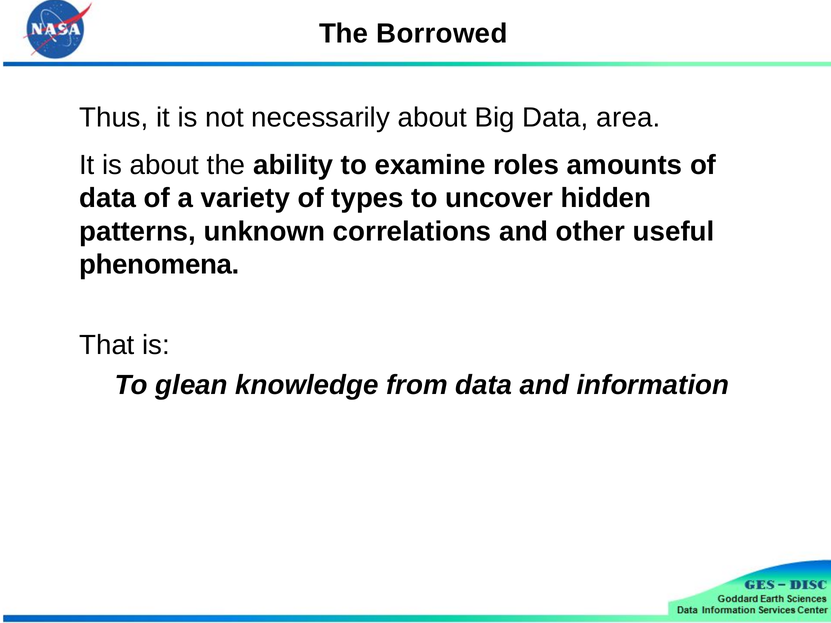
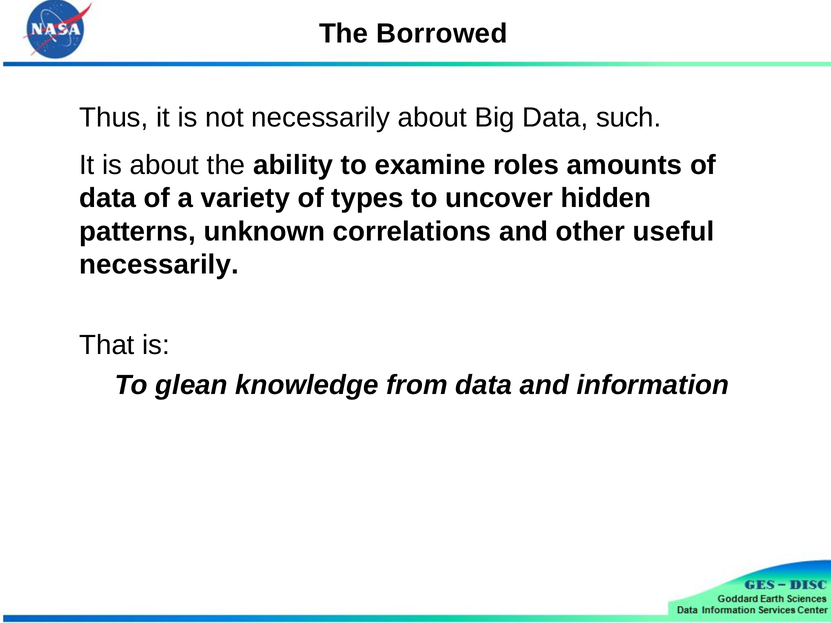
area: area -> such
phenomena at (159, 265): phenomena -> necessarily
